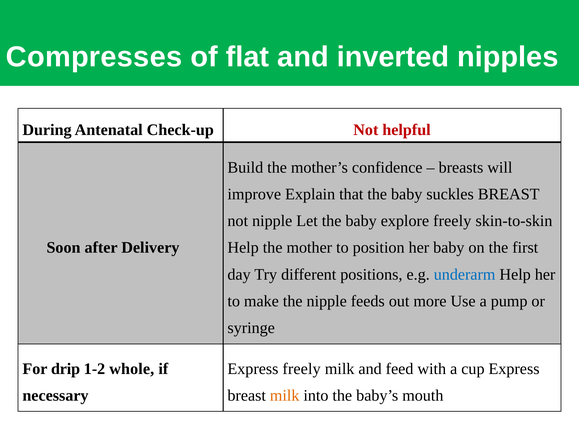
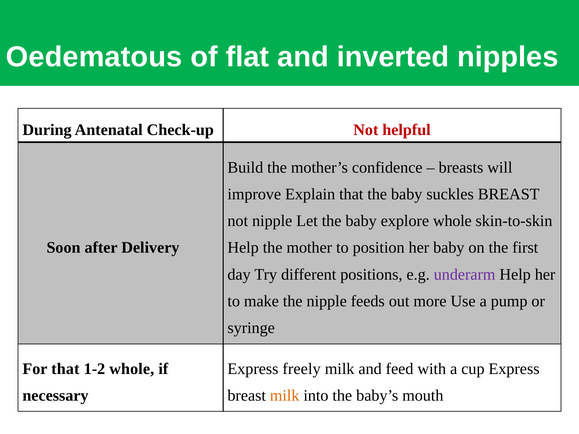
Compresses: Compresses -> Oedematous
explore freely: freely -> whole
underarm colour: blue -> purple
For drip: drip -> that
